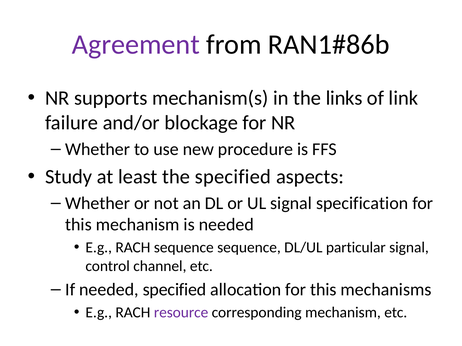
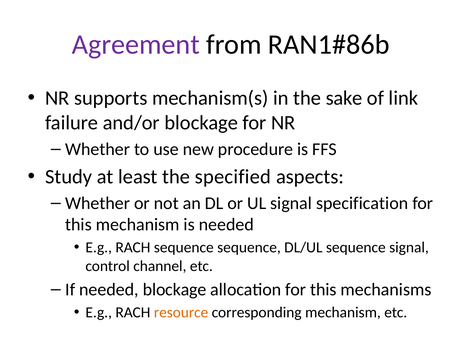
links: links -> sake
DL/UL particular: particular -> sequence
needed specified: specified -> blockage
resource colour: purple -> orange
